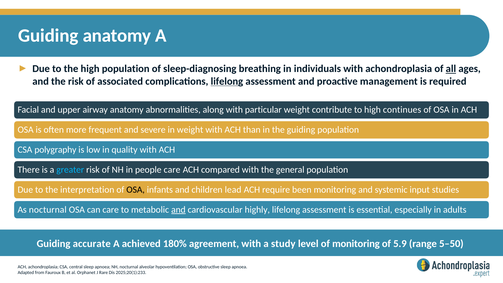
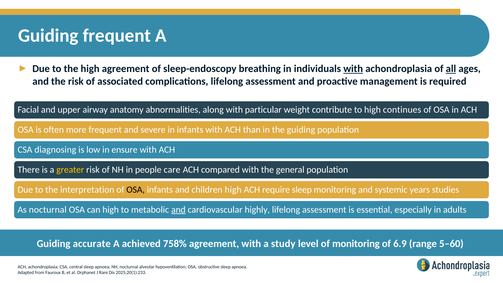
Guiding anatomy: anatomy -> frequent
high population: population -> agreement
sleep-diagnosing: sleep-diagnosing -> sleep-endoscopy
with at (353, 69) underline: none -> present
lifelong at (227, 81) underline: present -> none
in weight: weight -> infants
polygraphy: polygraphy -> diagnosing
quality: quality -> ensure
greater colour: light blue -> yellow
children lead: lead -> high
require been: been -> sleep
input: input -> years
can care: care -> high
180%: 180% -> 758%
5.9: 5.9 -> 6.9
5–50: 5–50 -> 5–60
